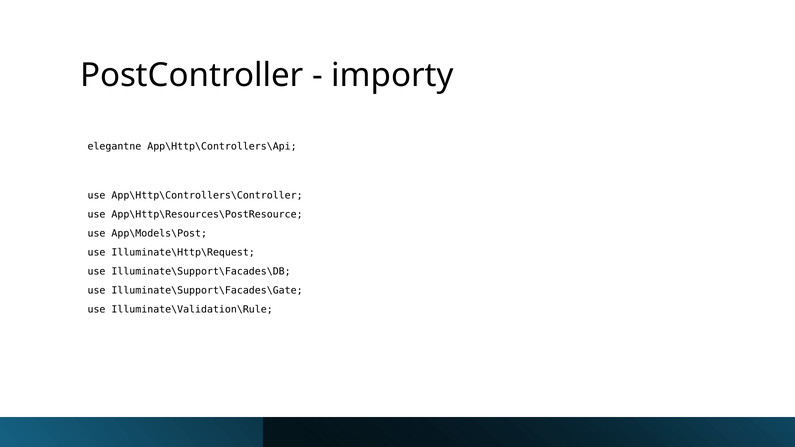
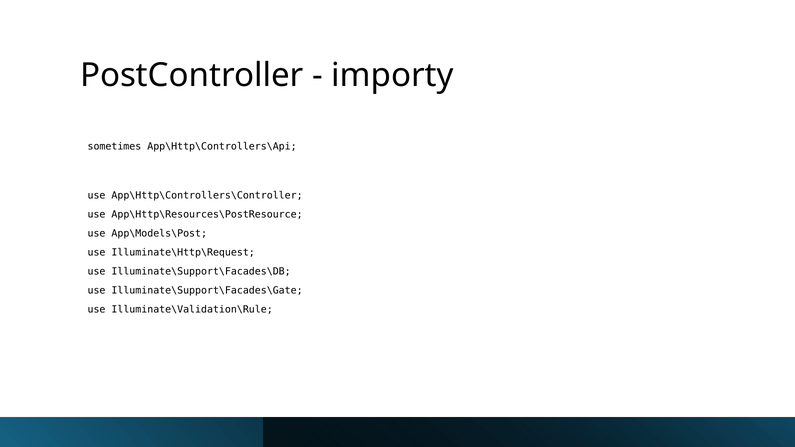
elegantne: elegantne -> sometimes
